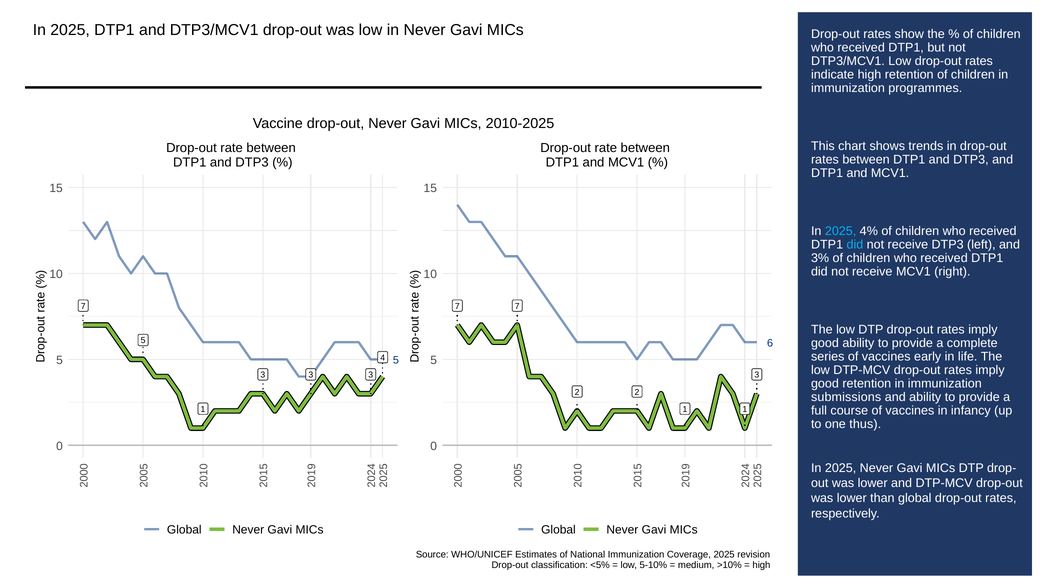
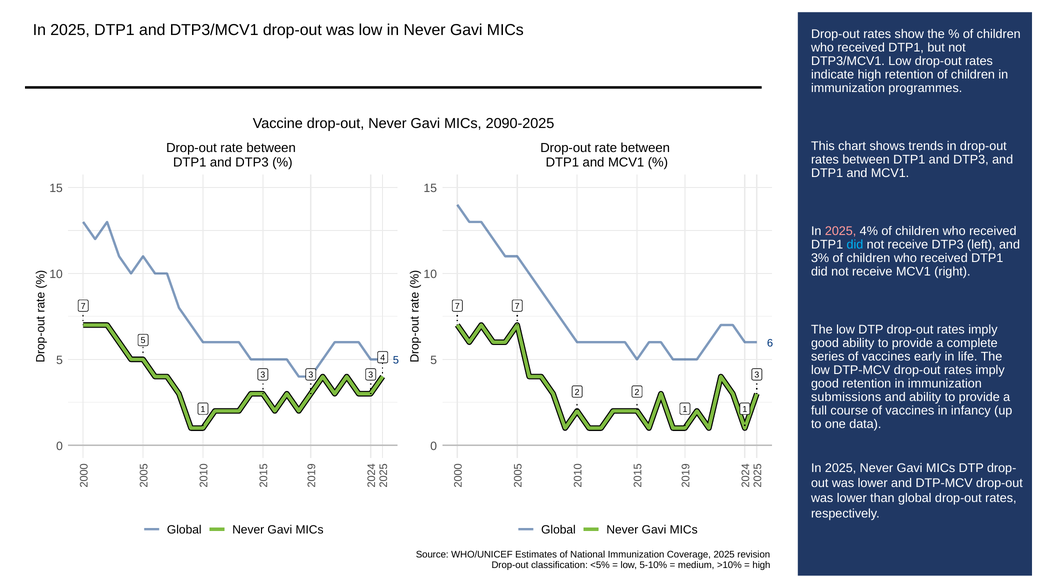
2010-2025: 2010-2025 -> 2090-2025
2025 at (841, 231) colour: light blue -> pink
thus: thus -> data
